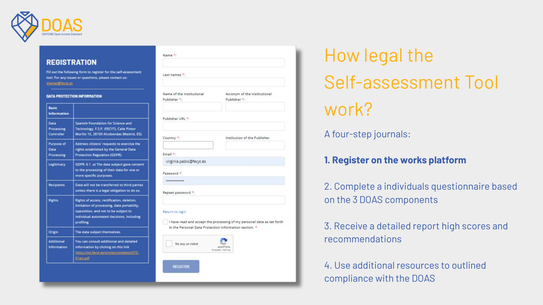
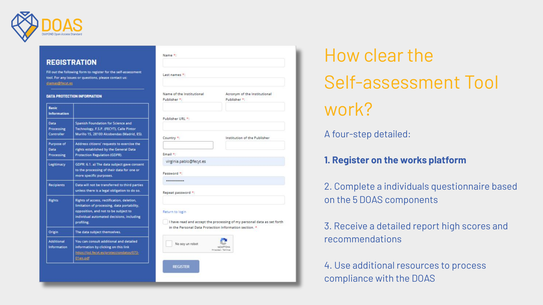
legal: legal -> clear
four-step journals: journals -> detailed
the 3: 3 -> 5
outlined: outlined -> process
